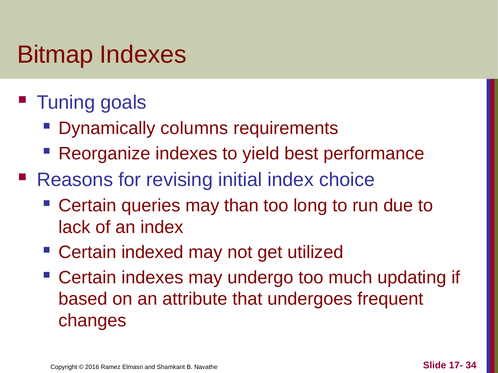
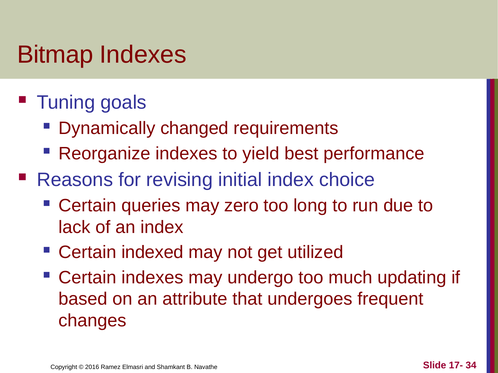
columns: columns -> changed
than: than -> zero
